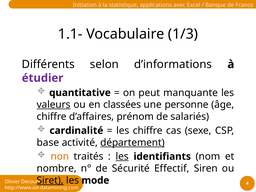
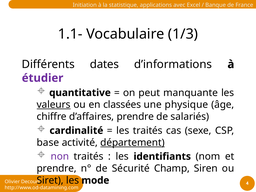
selon: selon -> dates
personne: personne -> physique
d’affaires prénom: prénom -> prendre
les chiffre: chiffre -> traités
non colour: orange -> purple
les at (122, 156) underline: present -> none
nombre at (57, 168): nombre -> prendre
Effectif: Effectif -> Champ
Siret underline: present -> none
